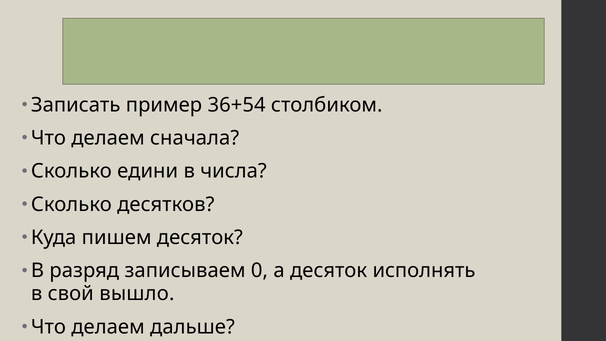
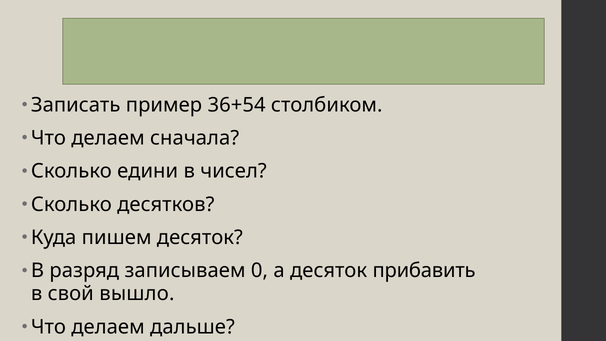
числа: числа -> чисел
исполнять: исполнять -> прибавить
